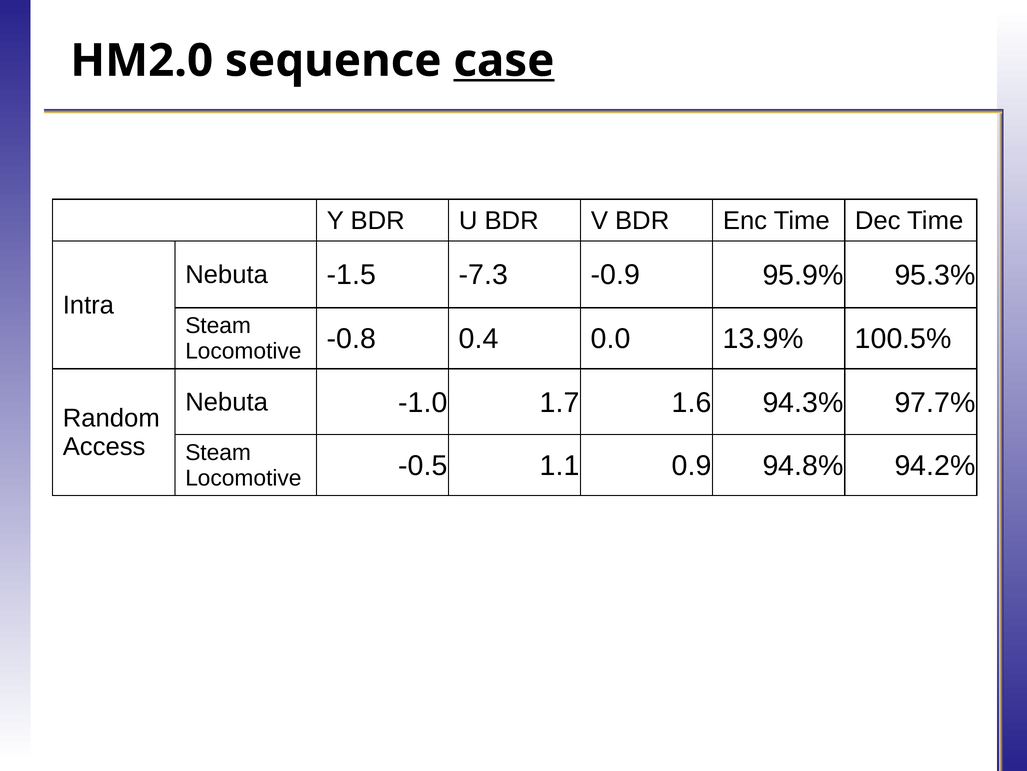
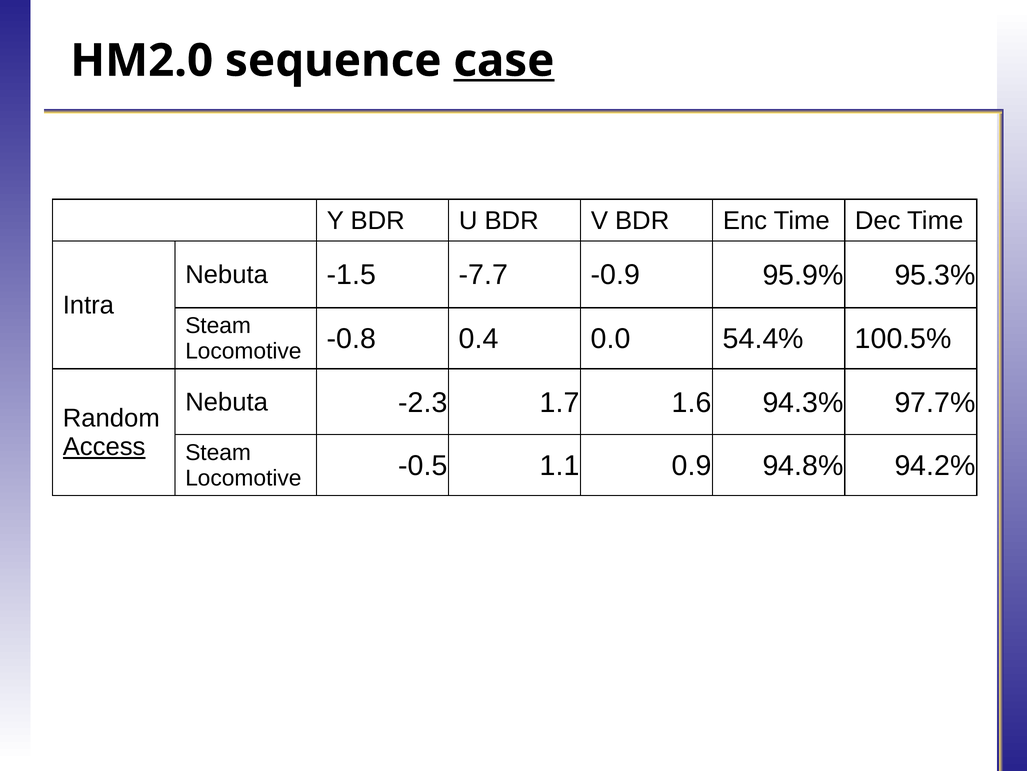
-7.3: -7.3 -> -7.7
13.9%: 13.9% -> 54.4%
-1.0: -1.0 -> -2.3
Access underline: none -> present
